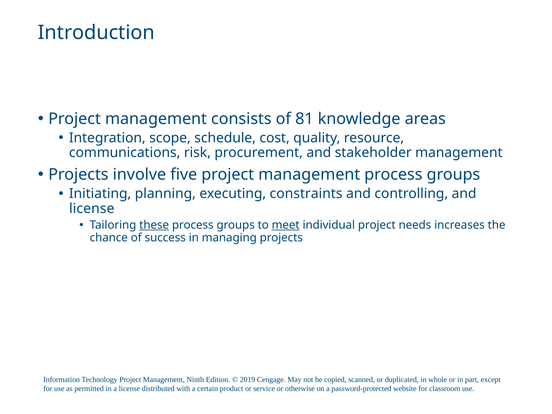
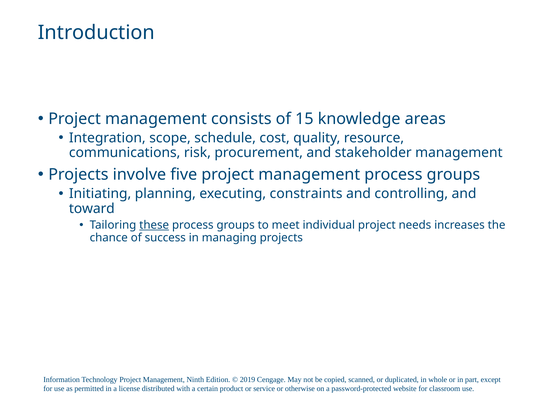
81: 81 -> 15
license at (92, 209): license -> toward
meet underline: present -> none
